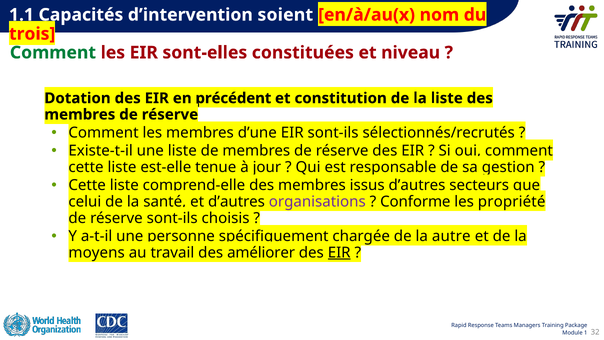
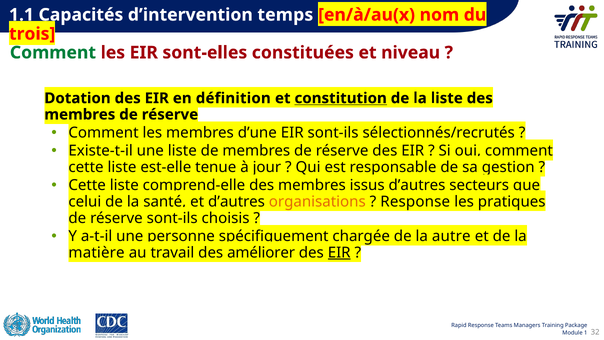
soient: soient -> temps
précédent: précédent -> définition
constitution underline: none -> present
organisations colour: purple -> orange
Conforme at (415, 202): Conforme -> Response
propriété: propriété -> pratiques
moyens: moyens -> matière
